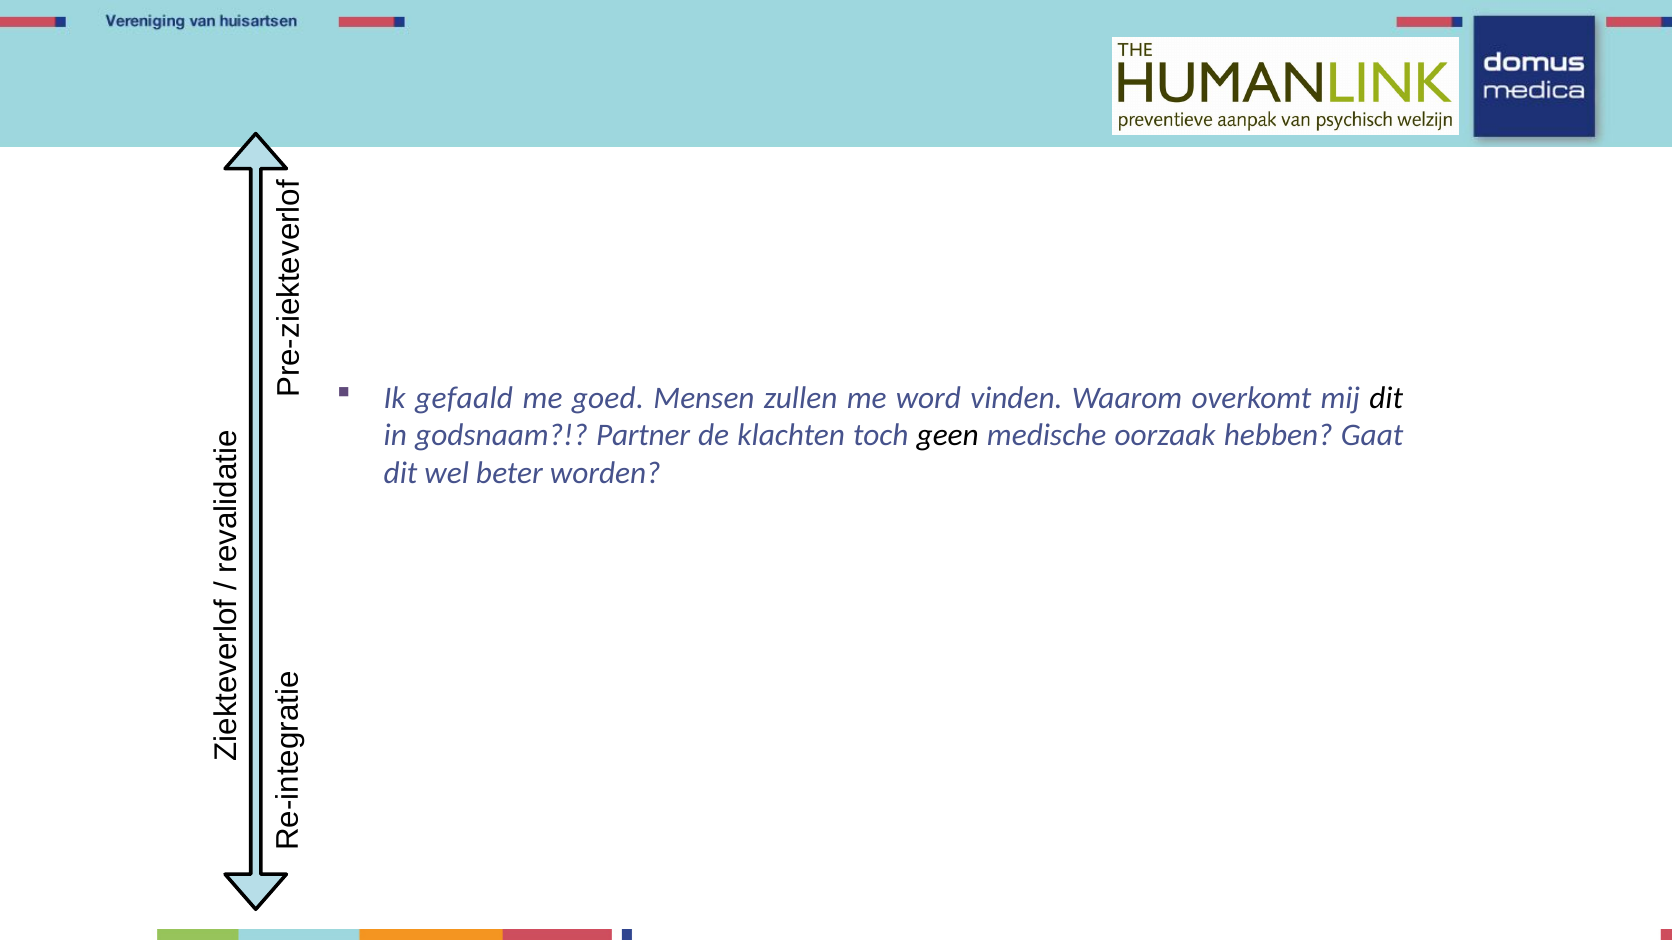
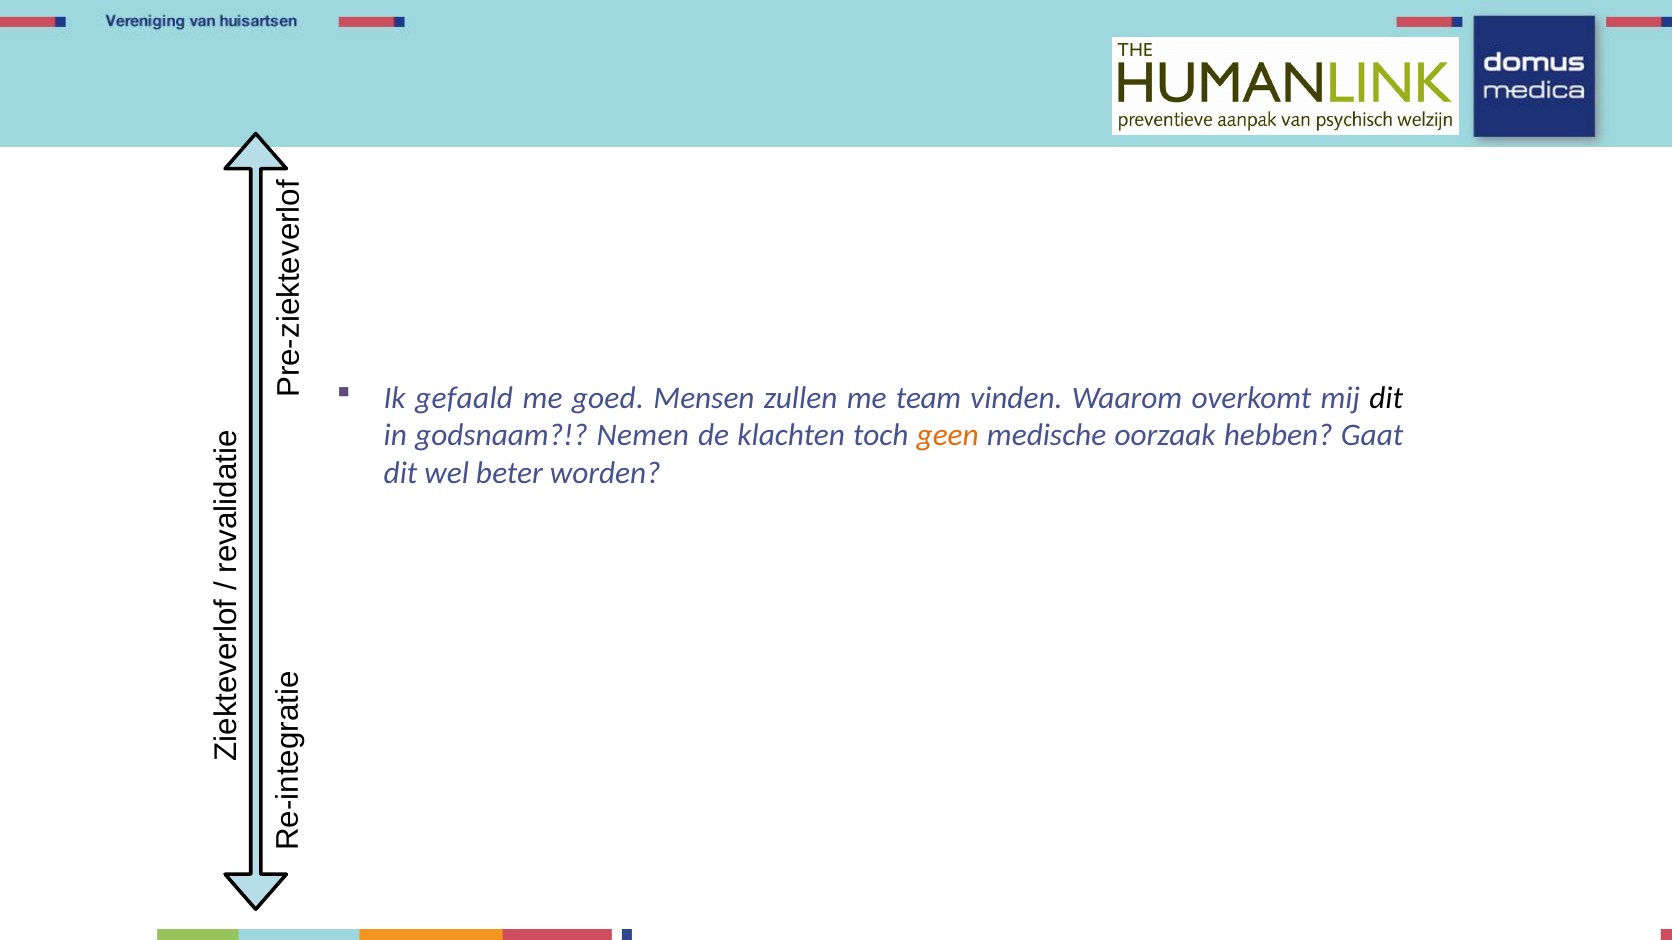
word: word -> team
Partner: Partner -> Nemen
geen colour: black -> orange
